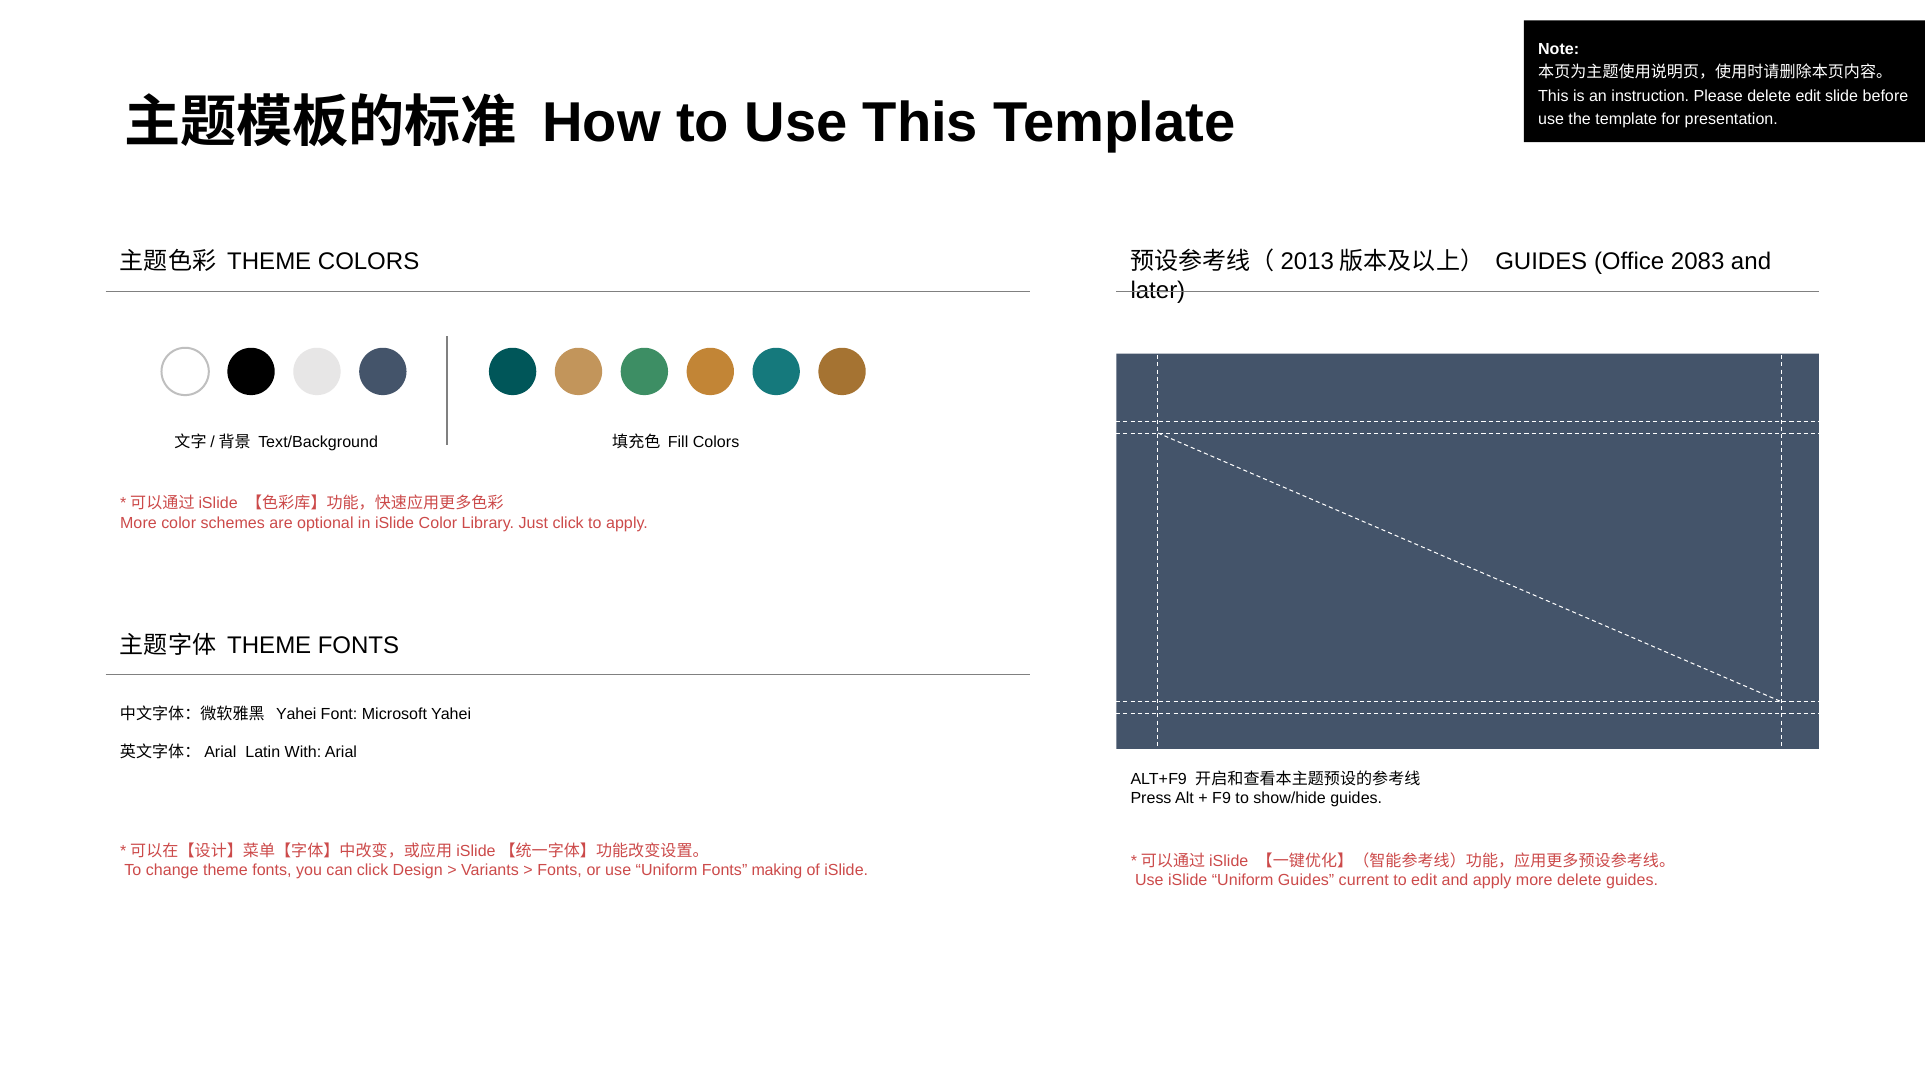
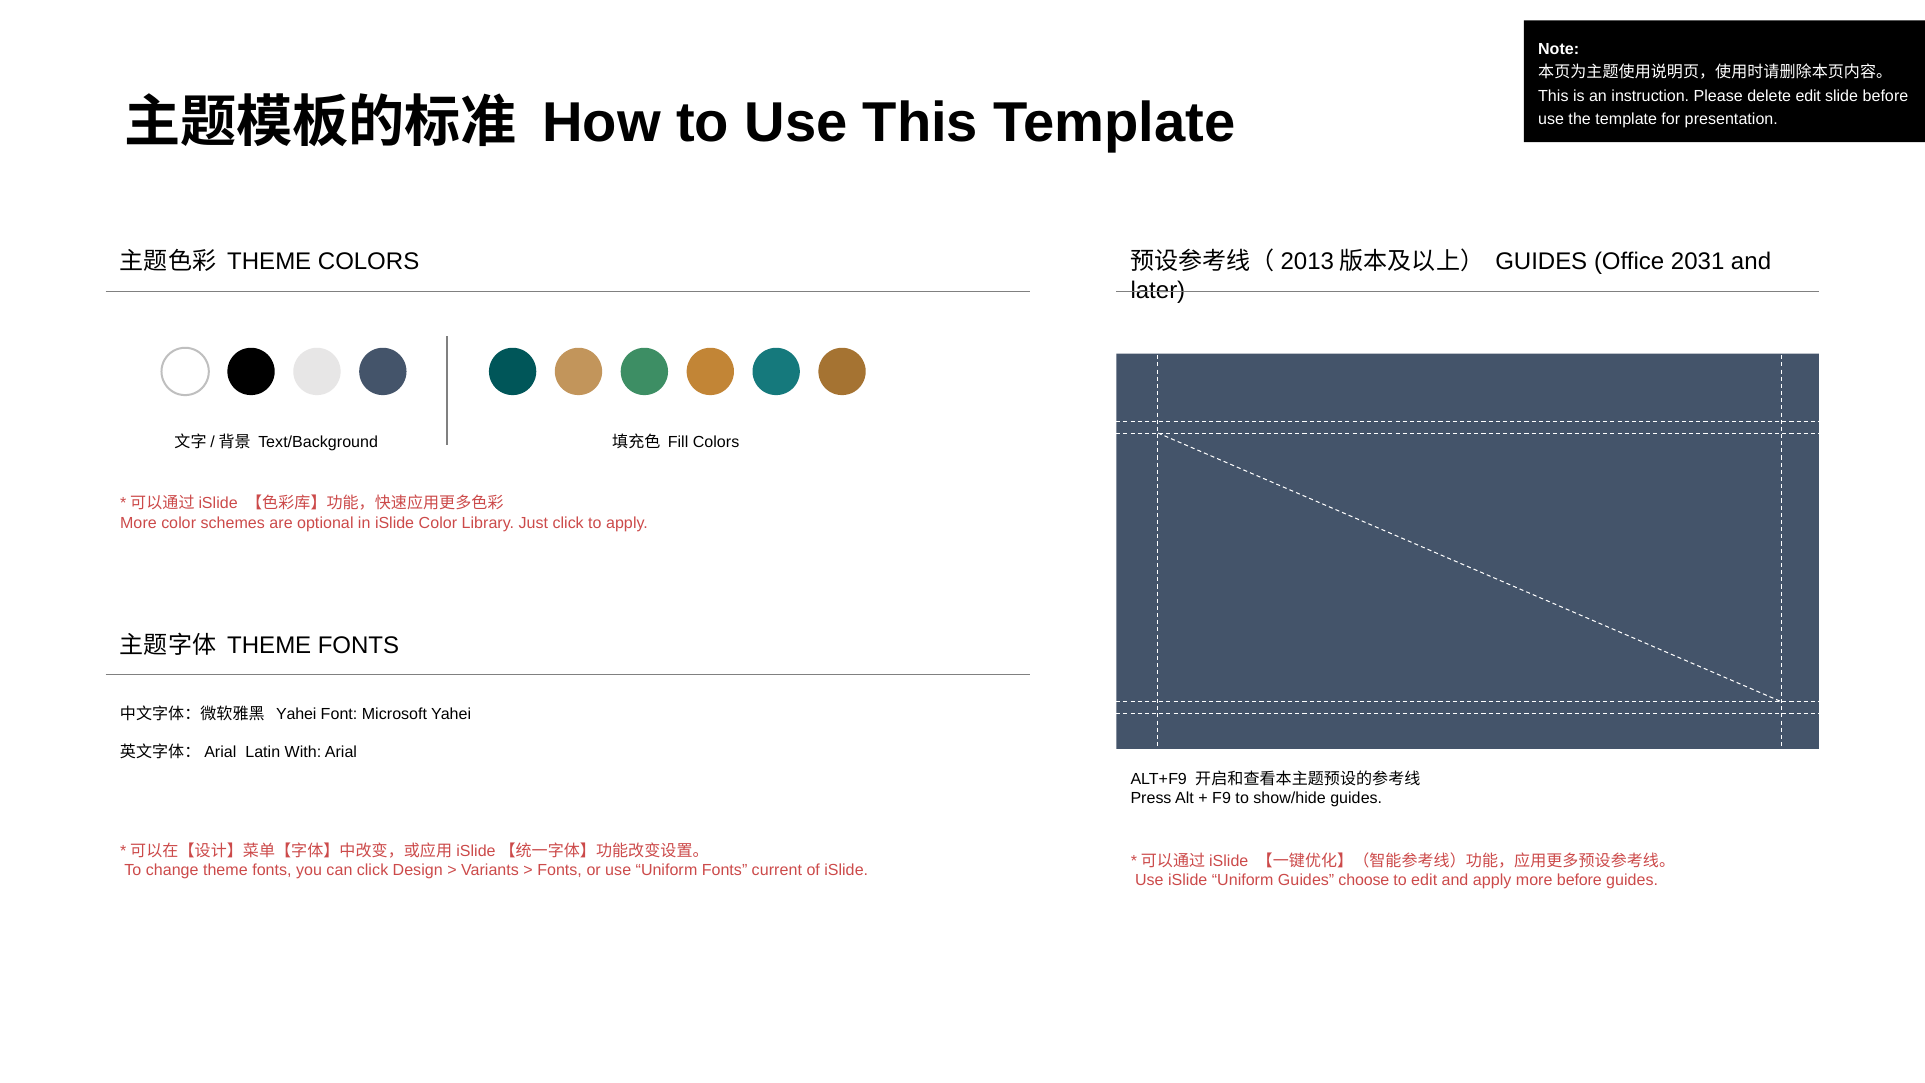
2083: 2083 -> 2031
making: making -> current
current: current -> choose
more delete: delete -> before
